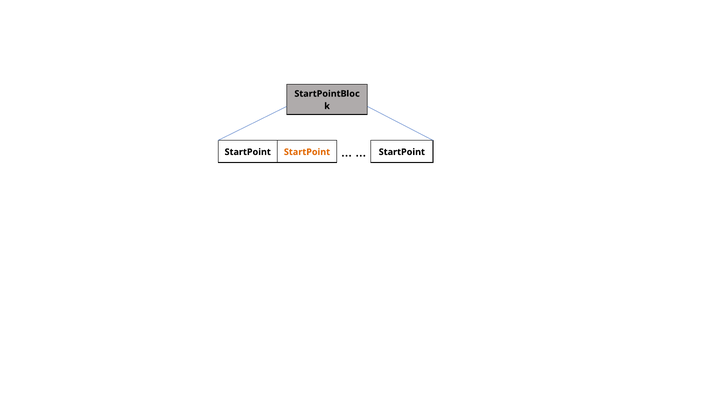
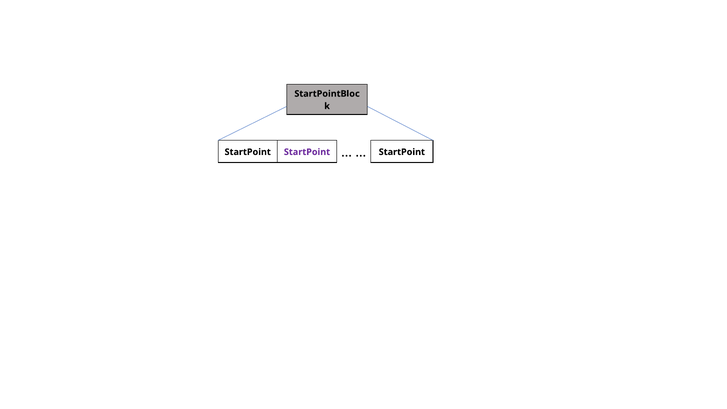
StartPoint at (307, 152) colour: orange -> purple
